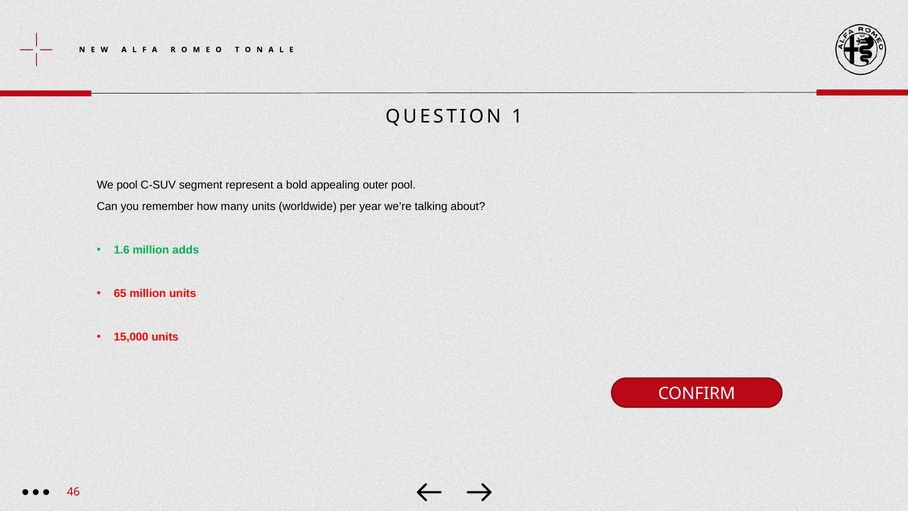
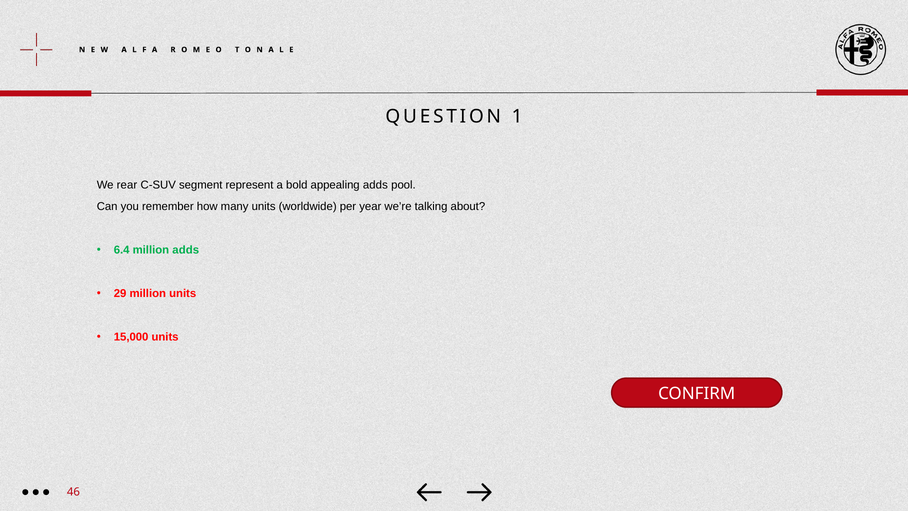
We pool: pool -> rear
appealing outer: outer -> adds
1.6: 1.6 -> 6.4
65: 65 -> 29
